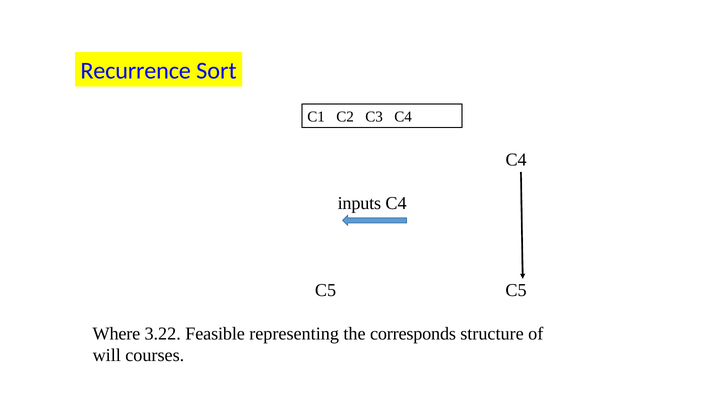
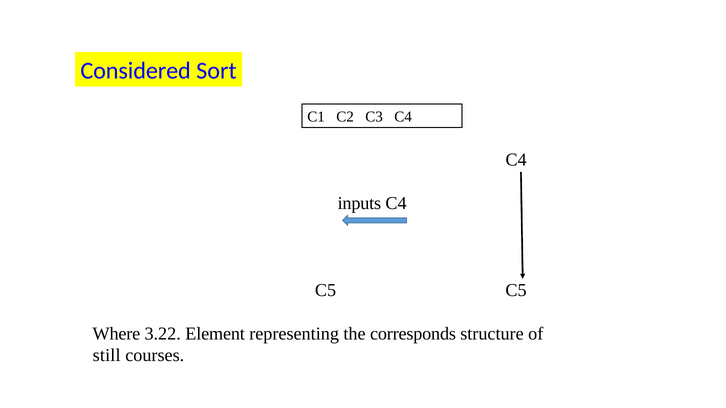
Recurrence: Recurrence -> Considered
Feasible: Feasible -> Element
will: will -> still
